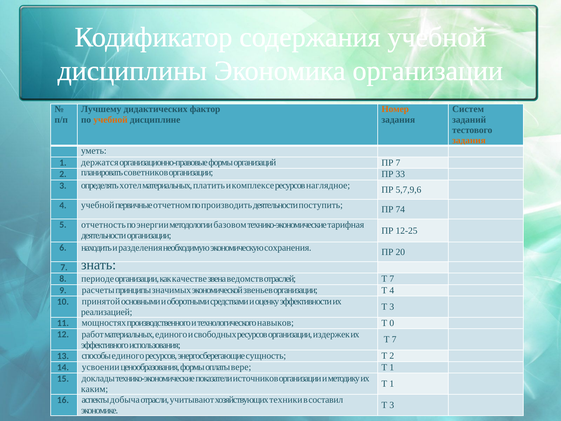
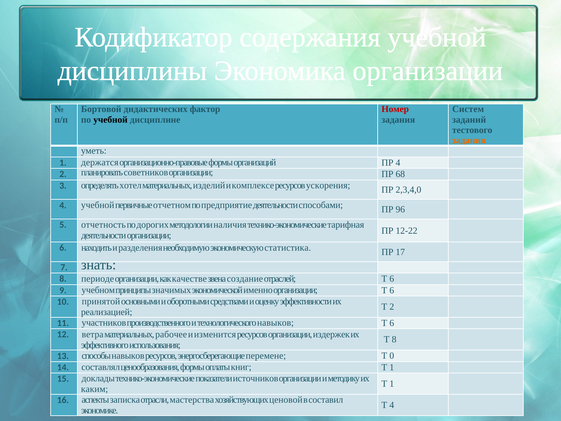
Лучшему: Лучшему -> Бортовой
Номер colour: orange -> red
учебной at (110, 120) colour: orange -> black
ПР 7: 7 -> 4
33: 33 -> 68
платить: платить -> изделий
наглядное: наглядное -> ускорения
5,7,9,6: 5,7,9,6 -> 2,3,4,0
производить: производить -> предприятие
поступить: поступить -> способами
74: 74 -> 96
энергии: энергии -> дорогих
базовом: базовом -> наличия
12-25: 12-25 -> 12-22
сохранения: сохранения -> статистика
20: 20 -> 17
ведомств: ведомств -> создание
отраслей Т 7: 7 -> 6
расчеты: расчеты -> учебном
звеньев: звеньев -> именно
организации Т 4: 4 -> 6
3 at (392, 307): 3 -> 2
мощностях: мощностях -> участников
0 at (392, 323): 0 -> 6
работ: работ -> ветра
материальных единого: единого -> рабочее
свободных: свободных -> изменится
7 at (394, 339): 7 -> 8
способы единого: единого -> навыков
сущность: сущность -> перемене
Т 2: 2 -> 0
усвоении: усвоении -> составлял
вере: вере -> книг
добыча: добыча -> записка
учитывают: учитывают -> мастерства
техники: техники -> ценовой
3 at (392, 405): 3 -> 4
